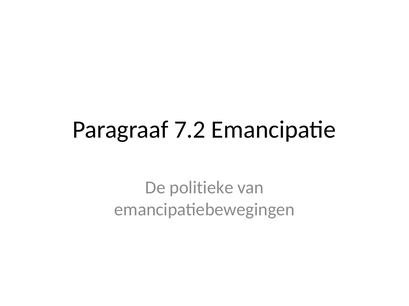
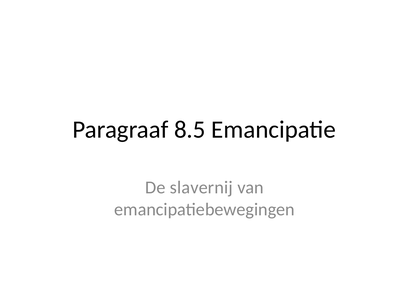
7.2: 7.2 -> 8.5
politieke: politieke -> slavernij
